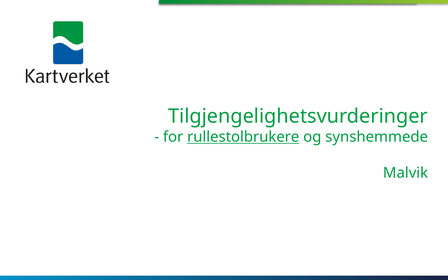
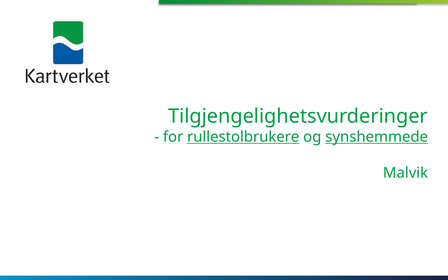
synshemmede underline: none -> present
